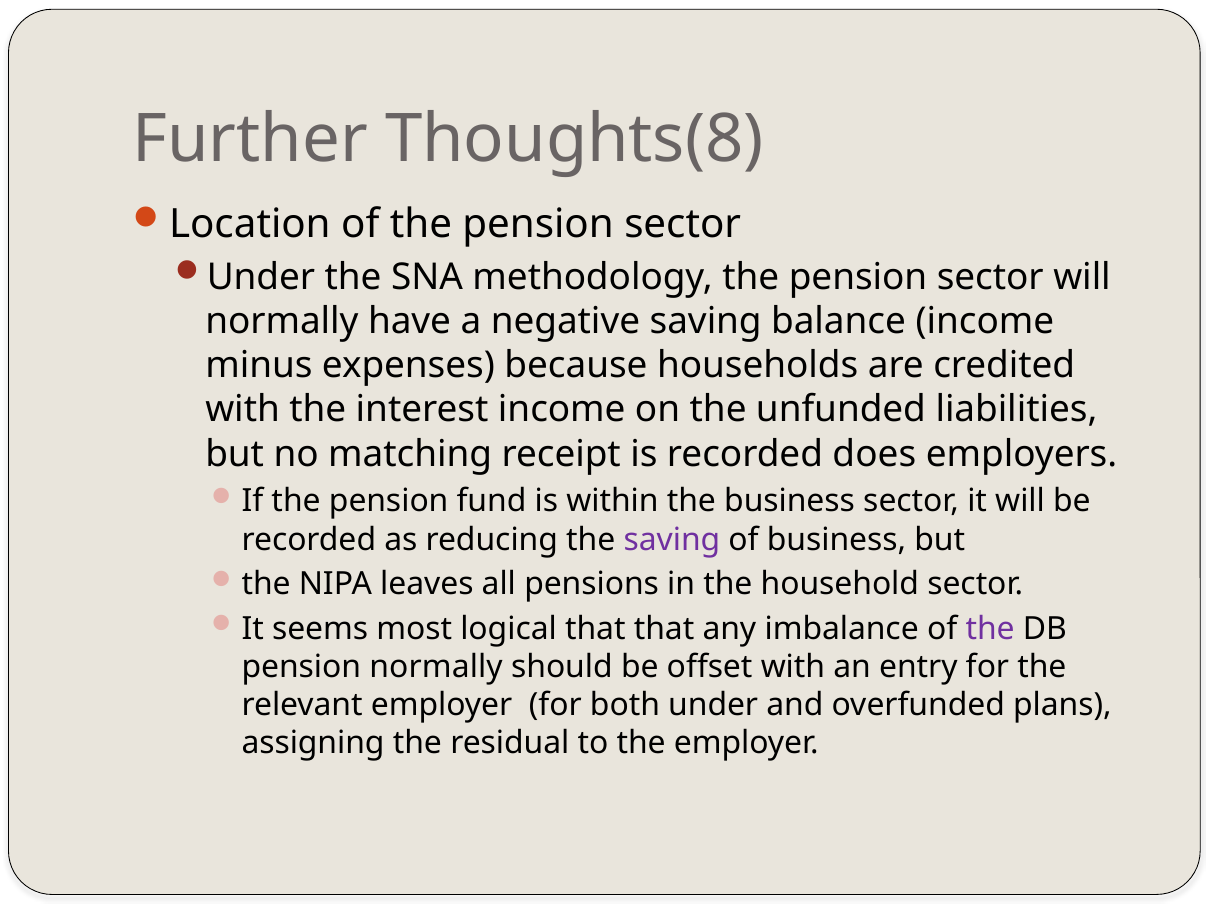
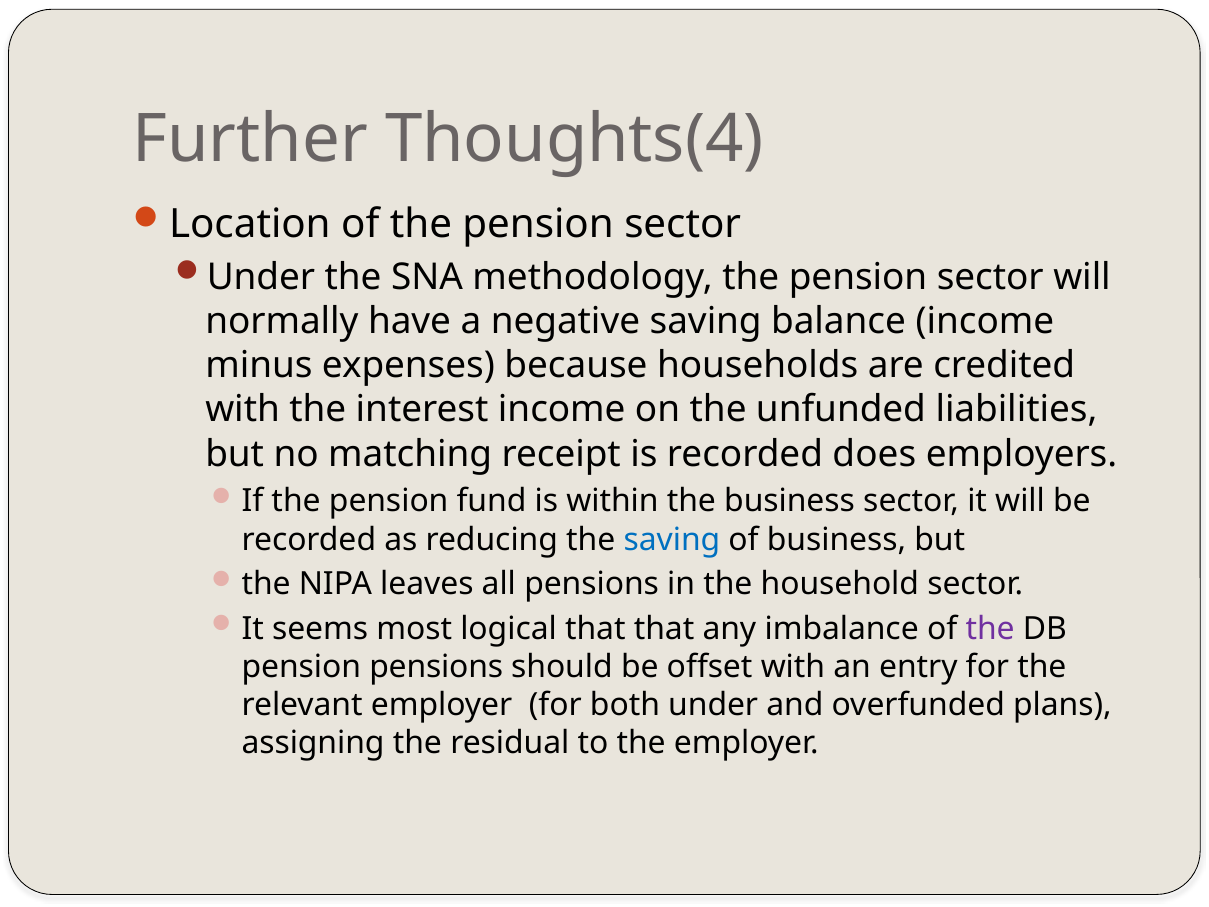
Thoughts(8: Thoughts(8 -> Thoughts(4
saving at (672, 539) colour: purple -> blue
pension normally: normally -> pensions
